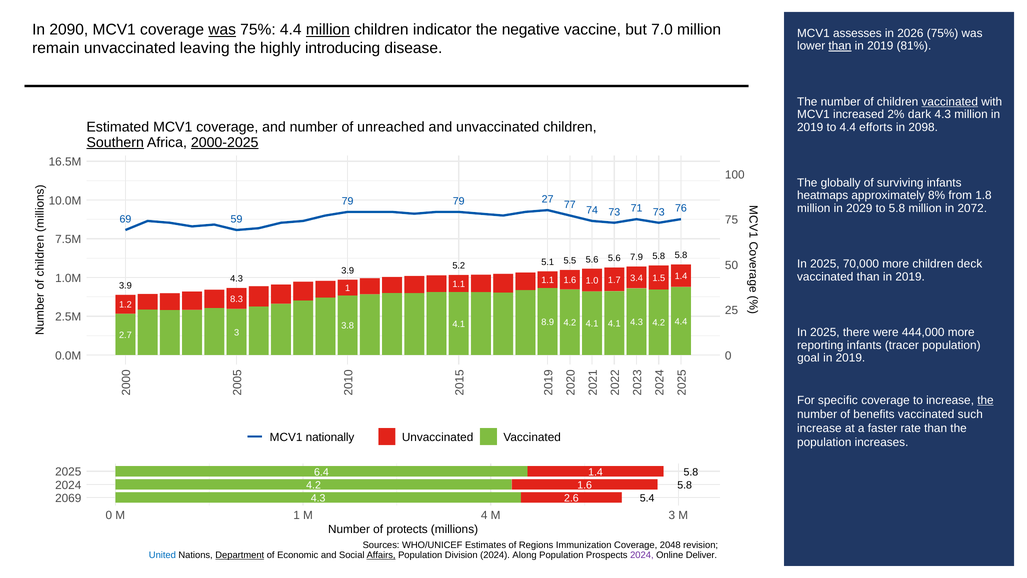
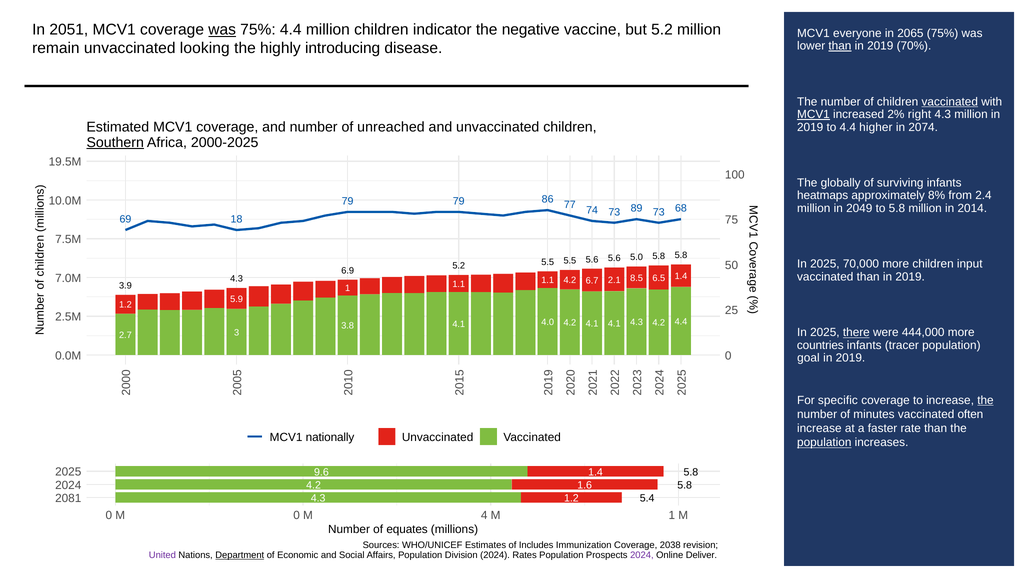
2090: 2090 -> 2051
million at (328, 30) underline: present -> none
but 7.0: 7.0 -> 5.2
assesses: assesses -> everyone
2026: 2026 -> 2065
81%: 81% -> 70%
leaving: leaving -> looking
MCV1 at (813, 114) underline: none -> present
dark: dark -> right
efforts: efforts -> higher
2098: 2098 -> 2074
2000-2025 underline: present -> none
16.5M: 16.5M -> 19.5M
1.8: 1.8 -> 2.4
27: 27 -> 86
2029: 2029 -> 2049
2072: 2072 -> 2014
71: 71 -> 89
76: 76 -> 68
59: 59 -> 18
deck: deck -> input
5.2 5.1: 5.1 -> 5.5
7.9: 7.9 -> 5.0
3.9 at (348, 270): 3.9 -> 6.9
1.0M: 1.0M -> 7.0M
3.4: 3.4 -> 8.5
1.5: 1.5 -> 6.5
1.7: 1.7 -> 2.1
1.6 at (570, 280): 1.6 -> 4.2
1.0: 1.0 -> 6.7
8.3: 8.3 -> 5.9
8.9: 8.9 -> 4.0
there underline: none -> present
reporting: reporting -> countries
benefits: benefits -> minutes
such: such -> often
population at (824, 442) underline: none -> present
6.4: 6.4 -> 9.6
2069: 2069 -> 2081
4.3 2.6: 2.6 -> 1.2
M 1: 1 -> 0
M 3: 3 -> 1
protects: protects -> equates
Regions: Regions -> Includes
2048: 2048 -> 2038
United colour: blue -> purple
Affairs underline: present -> none
Along: Along -> Rates
